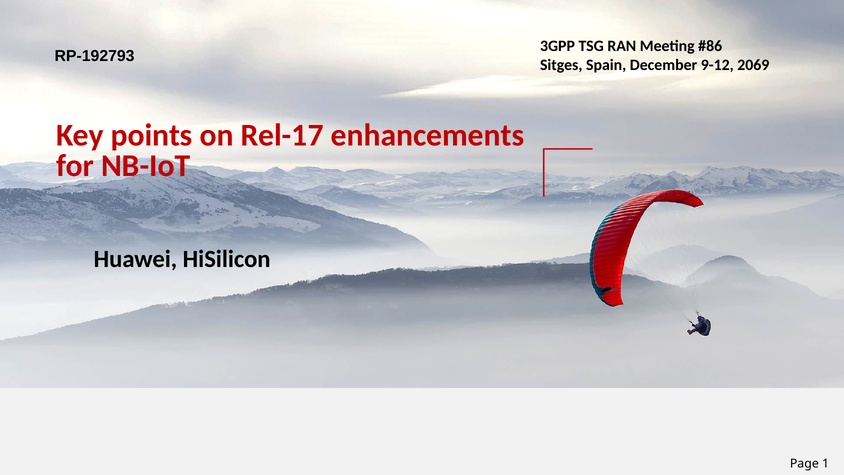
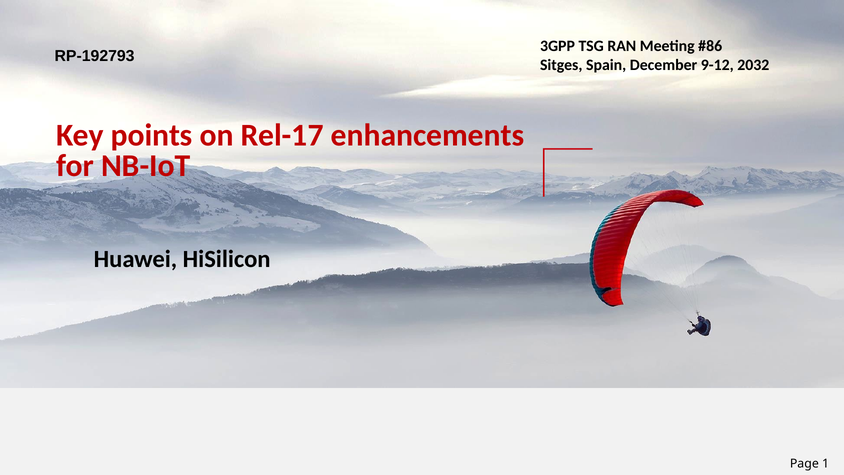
2069: 2069 -> 2032
